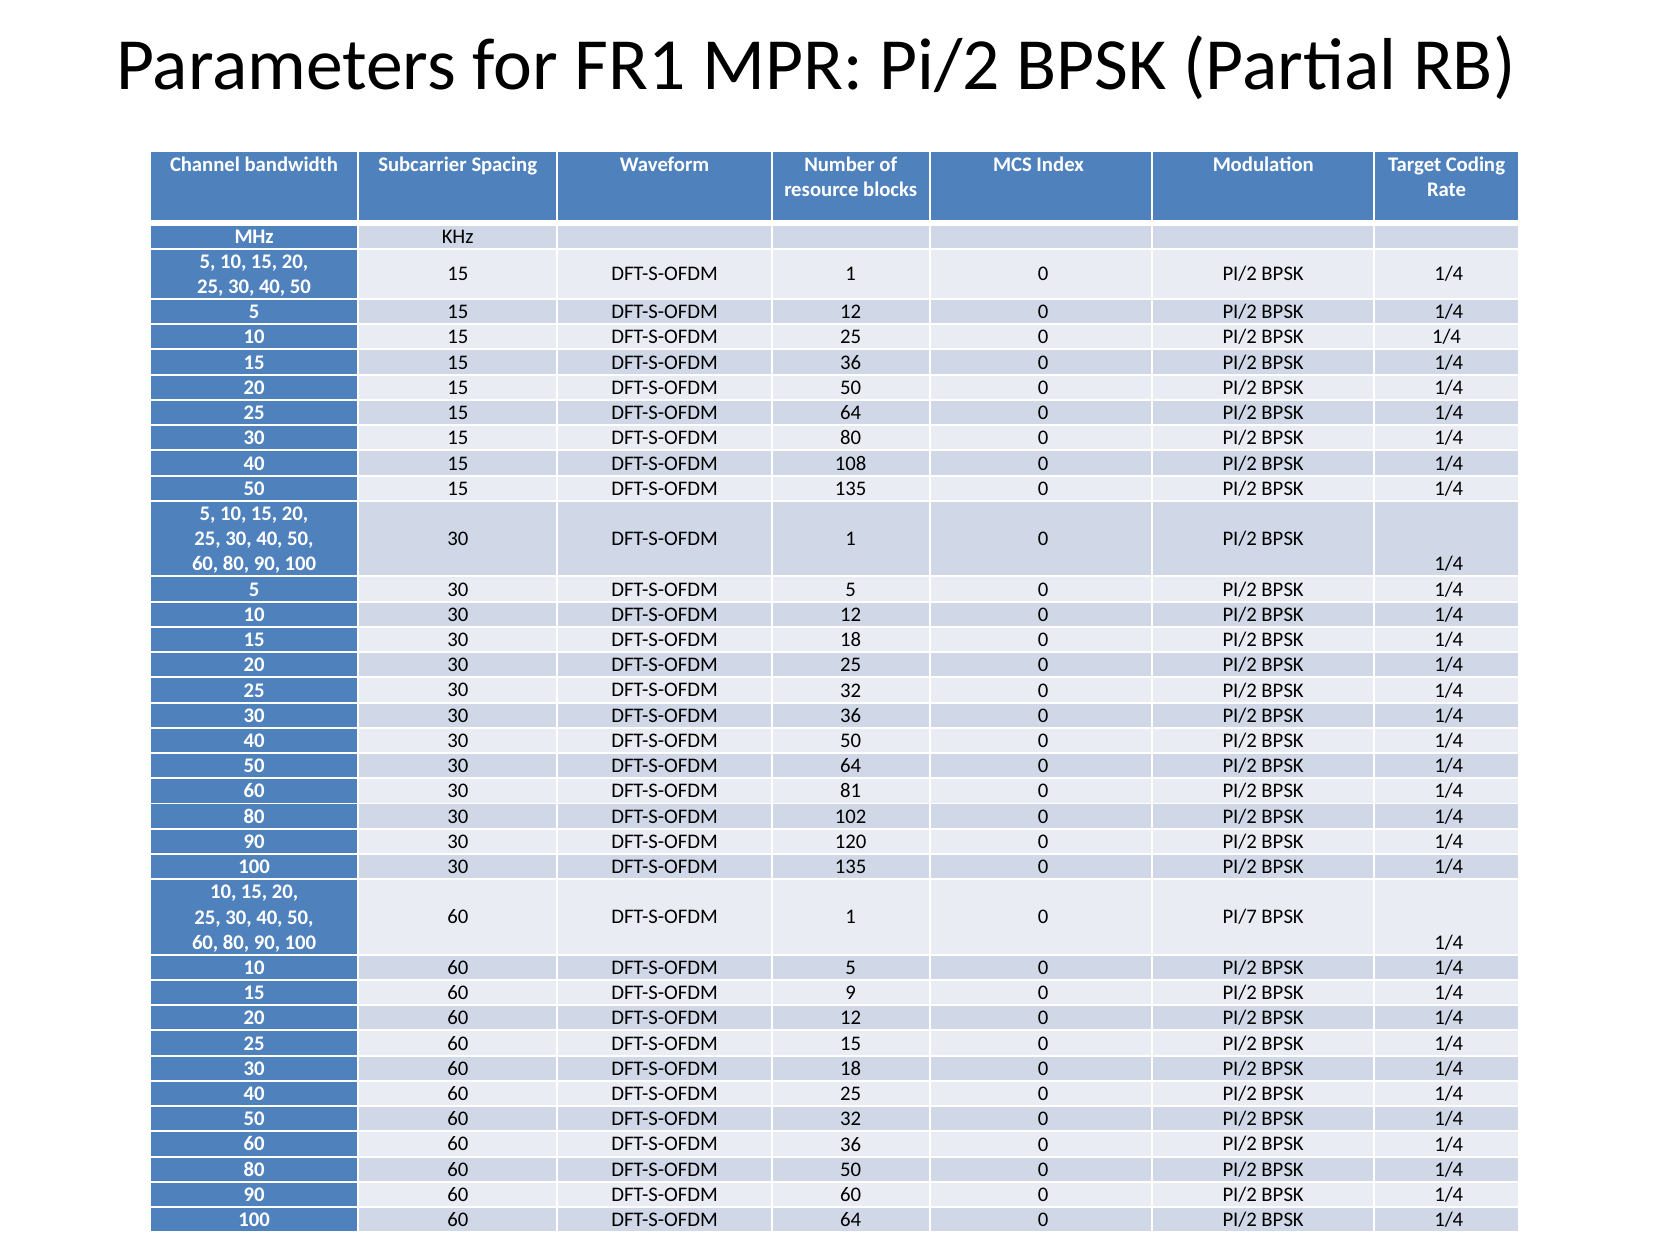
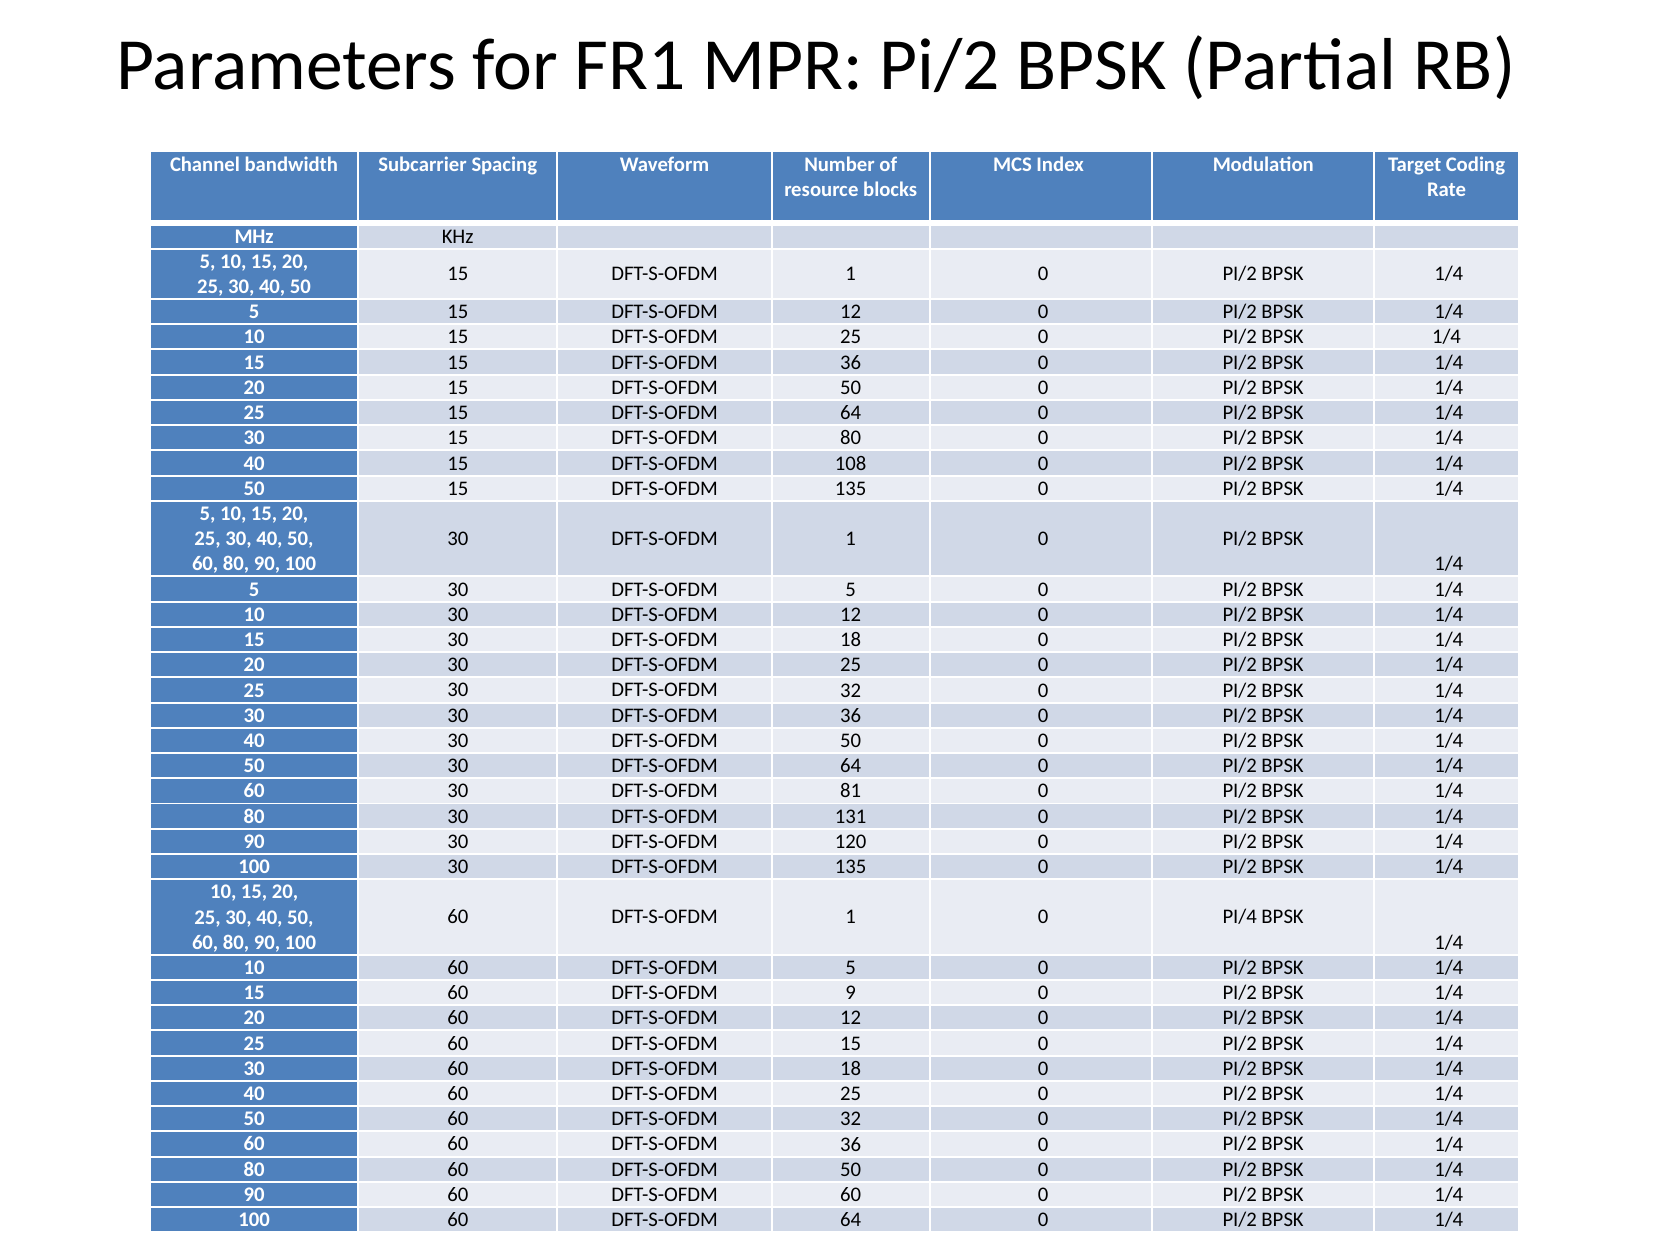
102: 102 -> 131
PI/7: PI/7 -> PI/4
